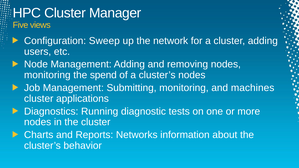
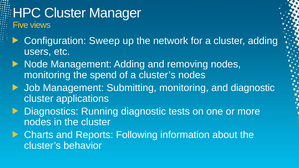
and machines: machines -> diagnostic
Networks: Networks -> Following
